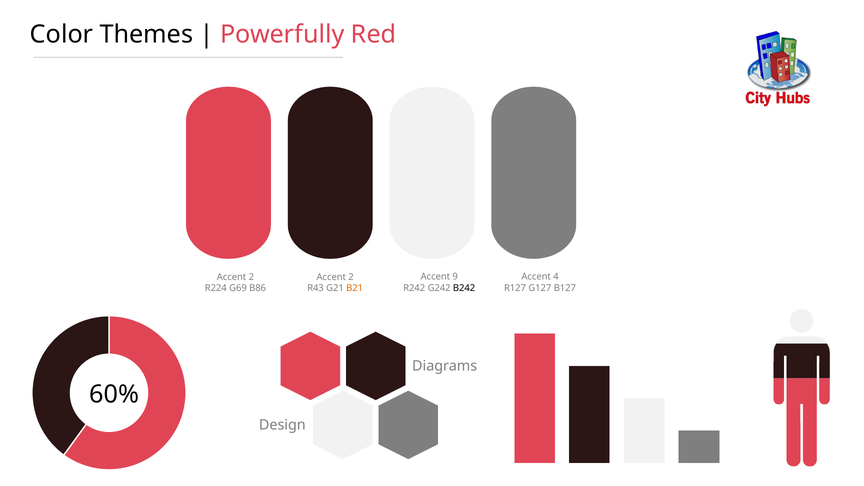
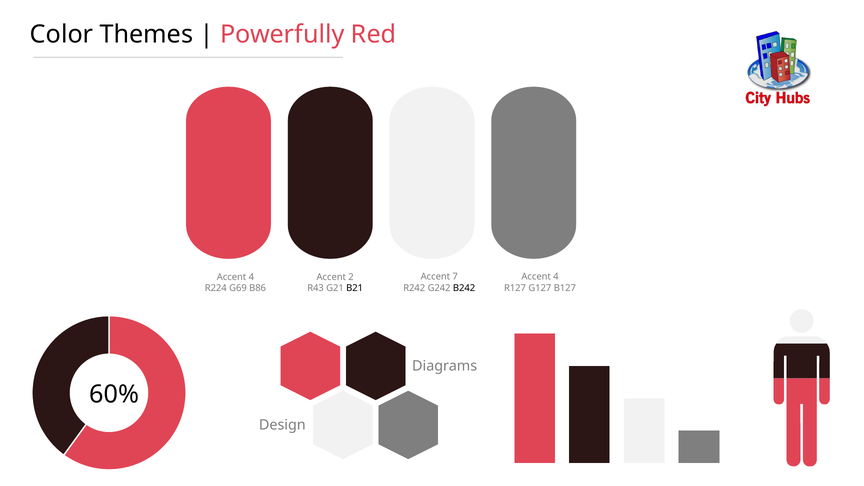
9: 9 -> 7
2 at (251, 277): 2 -> 4
B21 colour: orange -> black
